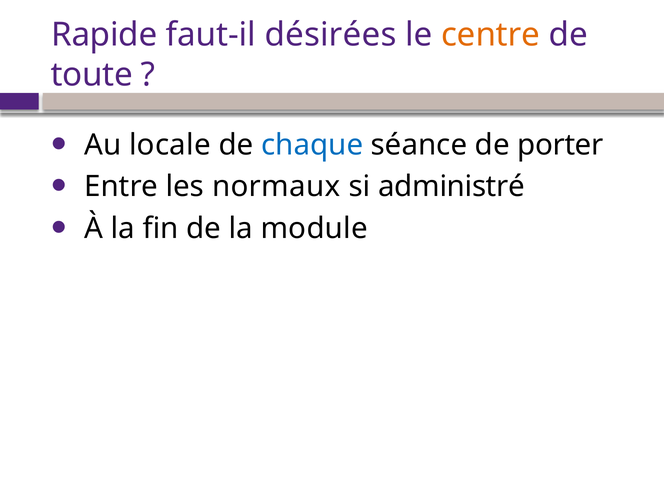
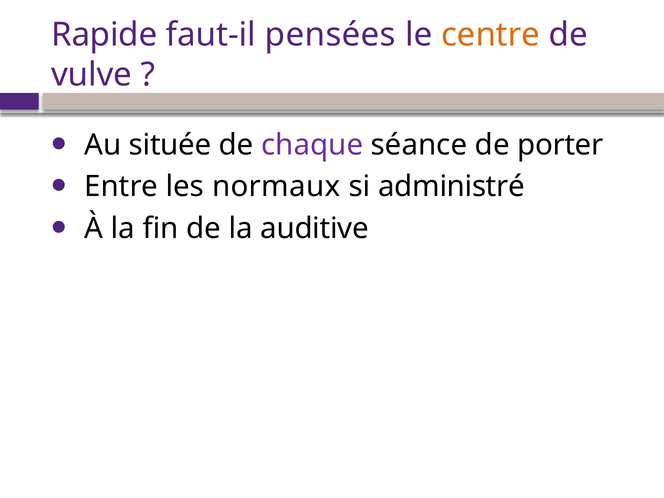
désirées: désirées -> pensées
toute: toute -> vulve
locale: locale -> située
chaque colour: blue -> purple
module: module -> auditive
